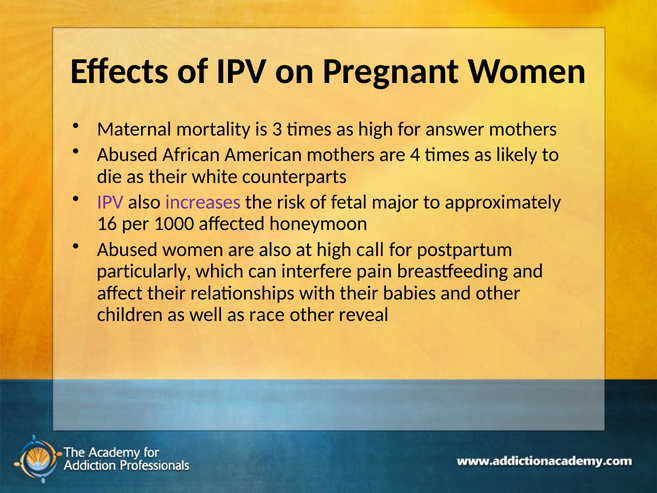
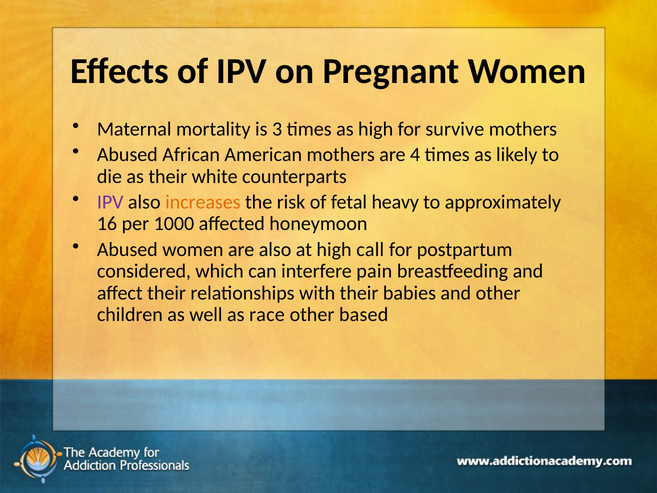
answer: answer -> survive
increases colour: purple -> orange
major: major -> heavy
particularly: particularly -> considered
reveal: reveal -> based
